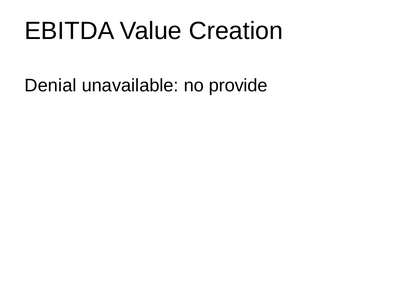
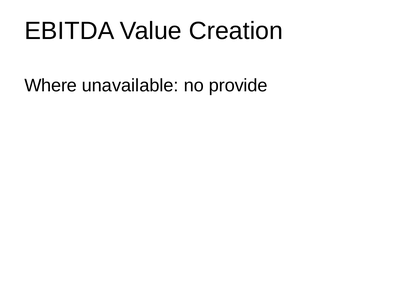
Denial: Denial -> Where
